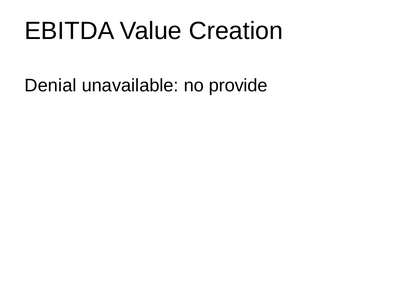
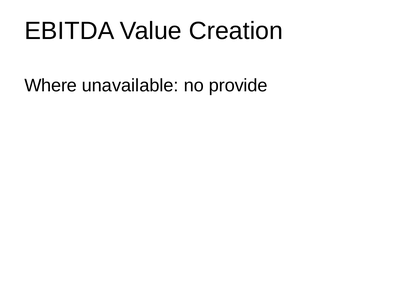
Denial: Denial -> Where
